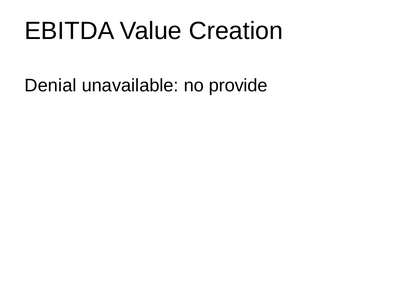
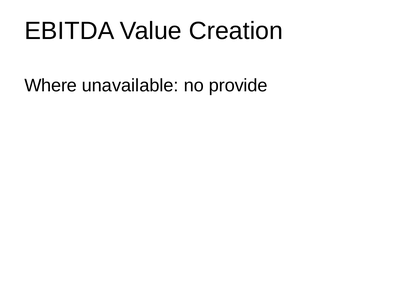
Denial: Denial -> Where
